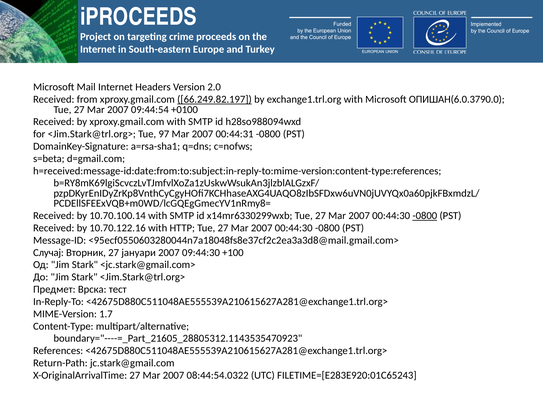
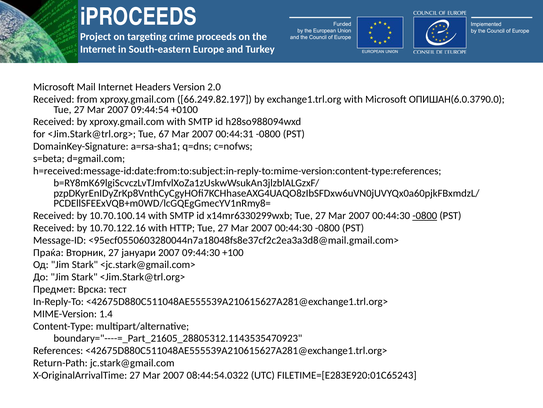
66.249.82.197 underline: present -> none
97: 97 -> 67
Случај: Случај -> Праќа
1.7: 1.7 -> 1.4
